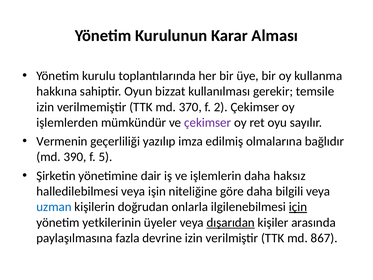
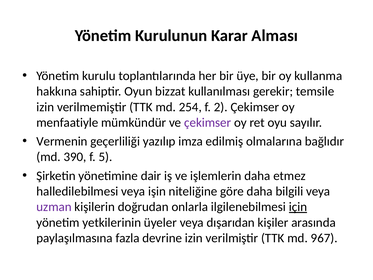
370: 370 -> 254
işlemlerden: işlemlerden -> menfaatiyle
haksız: haksız -> etmez
uzman colour: blue -> purple
dışarıdan underline: present -> none
867: 867 -> 967
